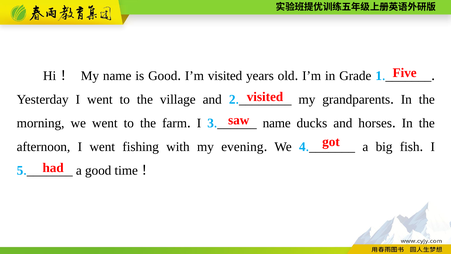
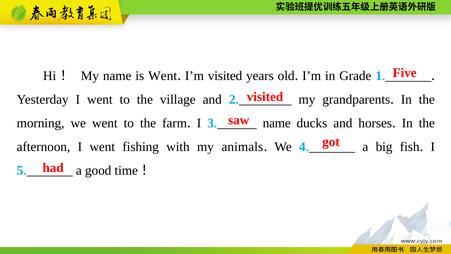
is Good: Good -> Went
evening: evening -> animals
